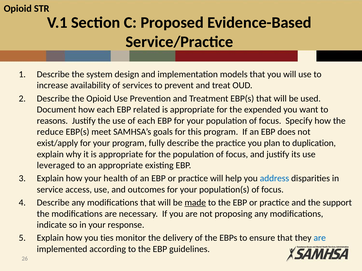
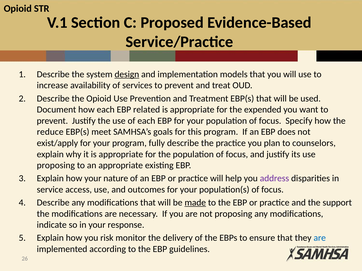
design underline: none -> present
reasons at (52, 121): reasons -> prevent
duplication: duplication -> counselors
leveraged at (56, 166): leveraged -> proposing
health: health -> nature
address colour: blue -> purple
ties: ties -> risk
